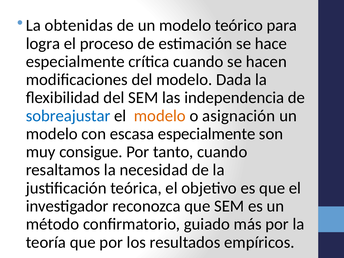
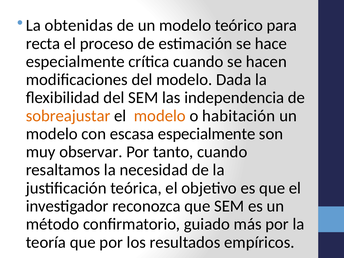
logra: logra -> recta
sobreajustar colour: blue -> orange
asignación: asignación -> habitación
consigue: consigue -> observar
